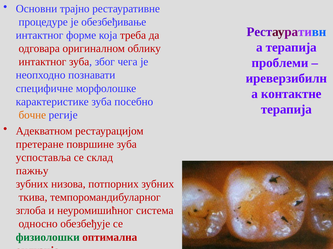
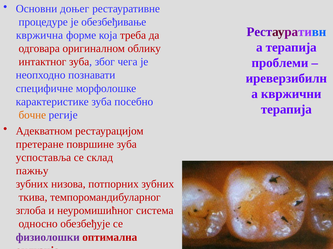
трајно: трајно -> доњег
интактног at (40, 35): интактног -> квржична
контактне: контактне -> квржични
физиолошки colour: green -> purple
